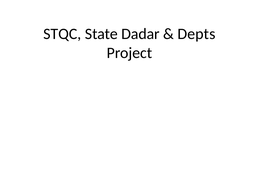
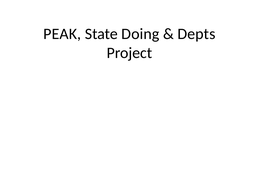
STQC: STQC -> PEAK
Dadar: Dadar -> Doing
